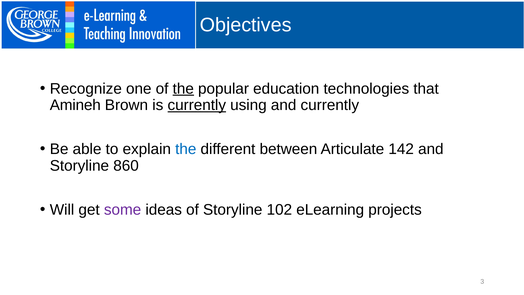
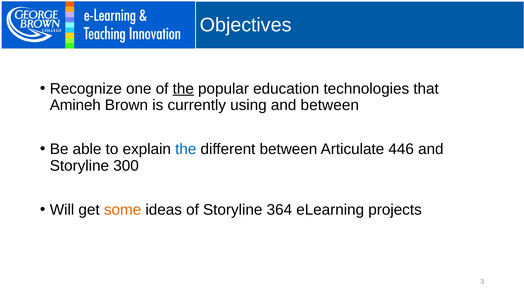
currently at (197, 105) underline: present -> none
and currently: currently -> between
142: 142 -> 446
860: 860 -> 300
some colour: purple -> orange
102: 102 -> 364
